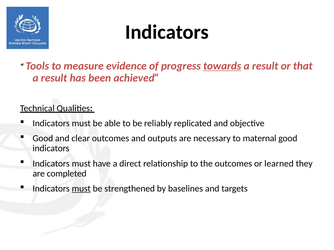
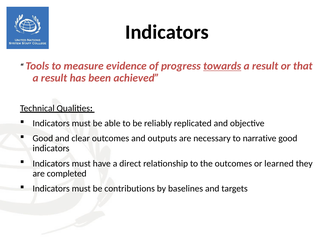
maternal: maternal -> narrative
must at (81, 189) underline: present -> none
strengthened: strengthened -> contributions
